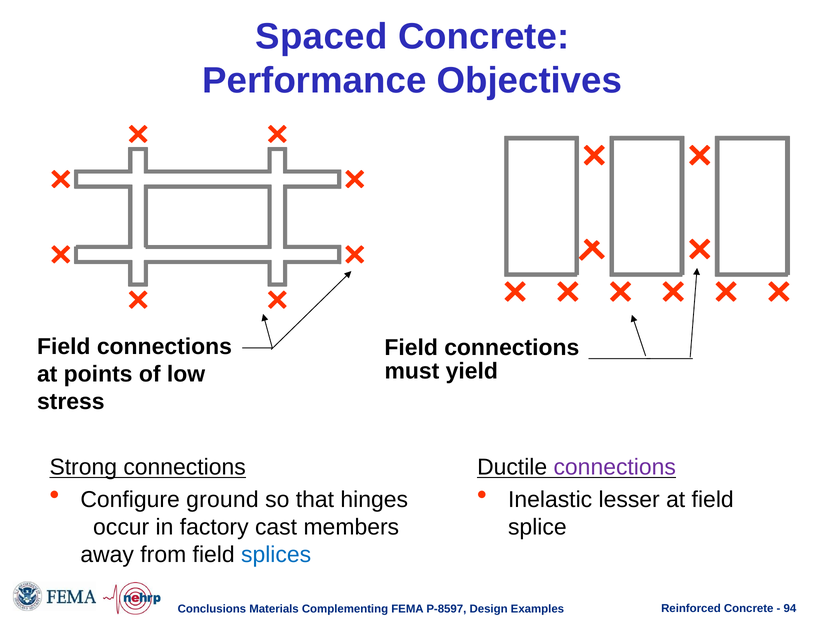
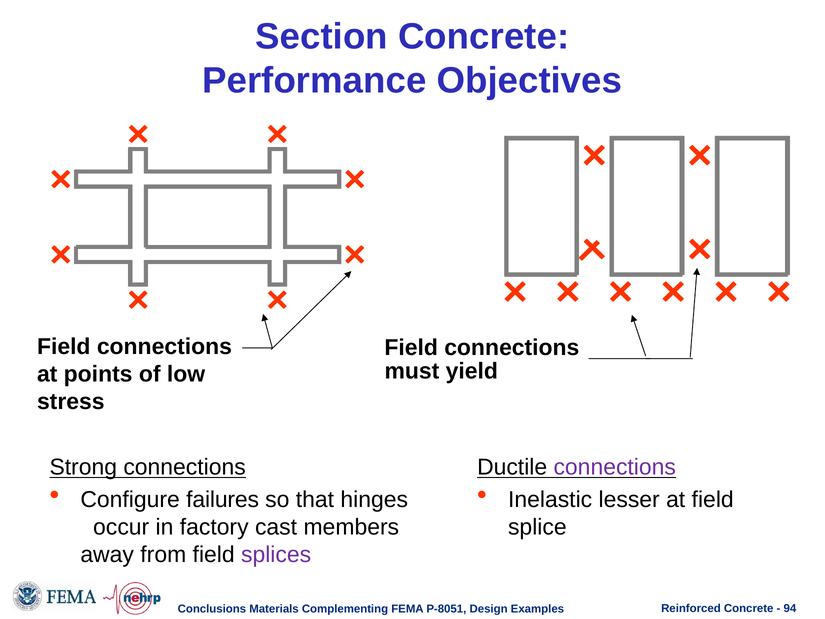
Spaced: Spaced -> Section
ground: ground -> failures
splices colour: blue -> purple
P-8597: P-8597 -> P-8051
